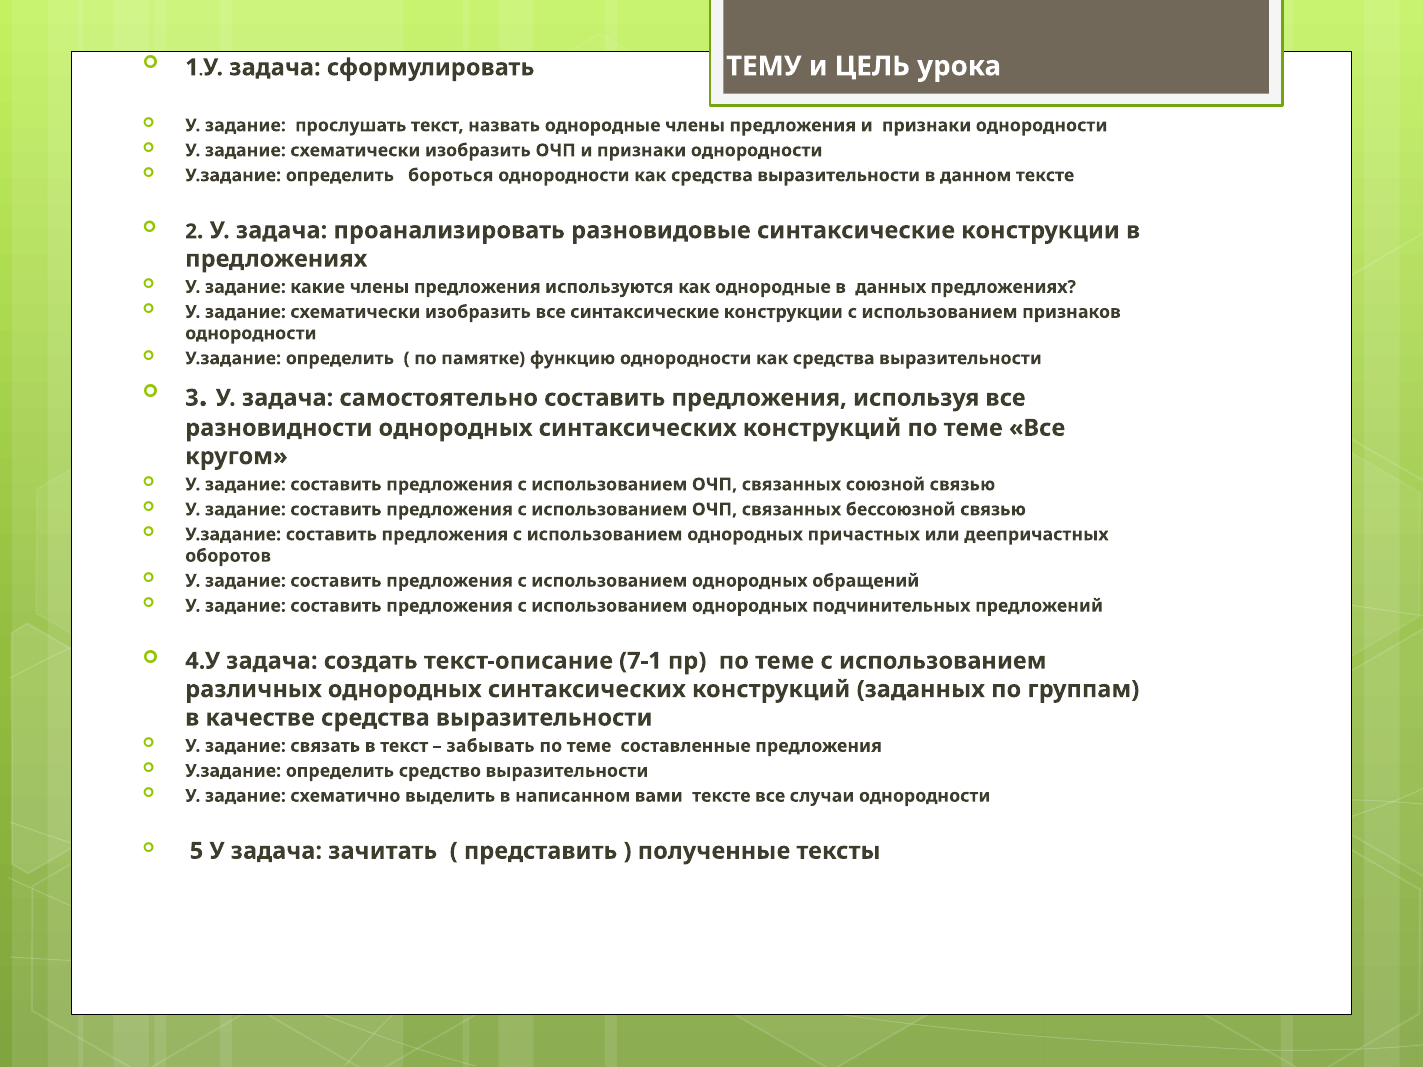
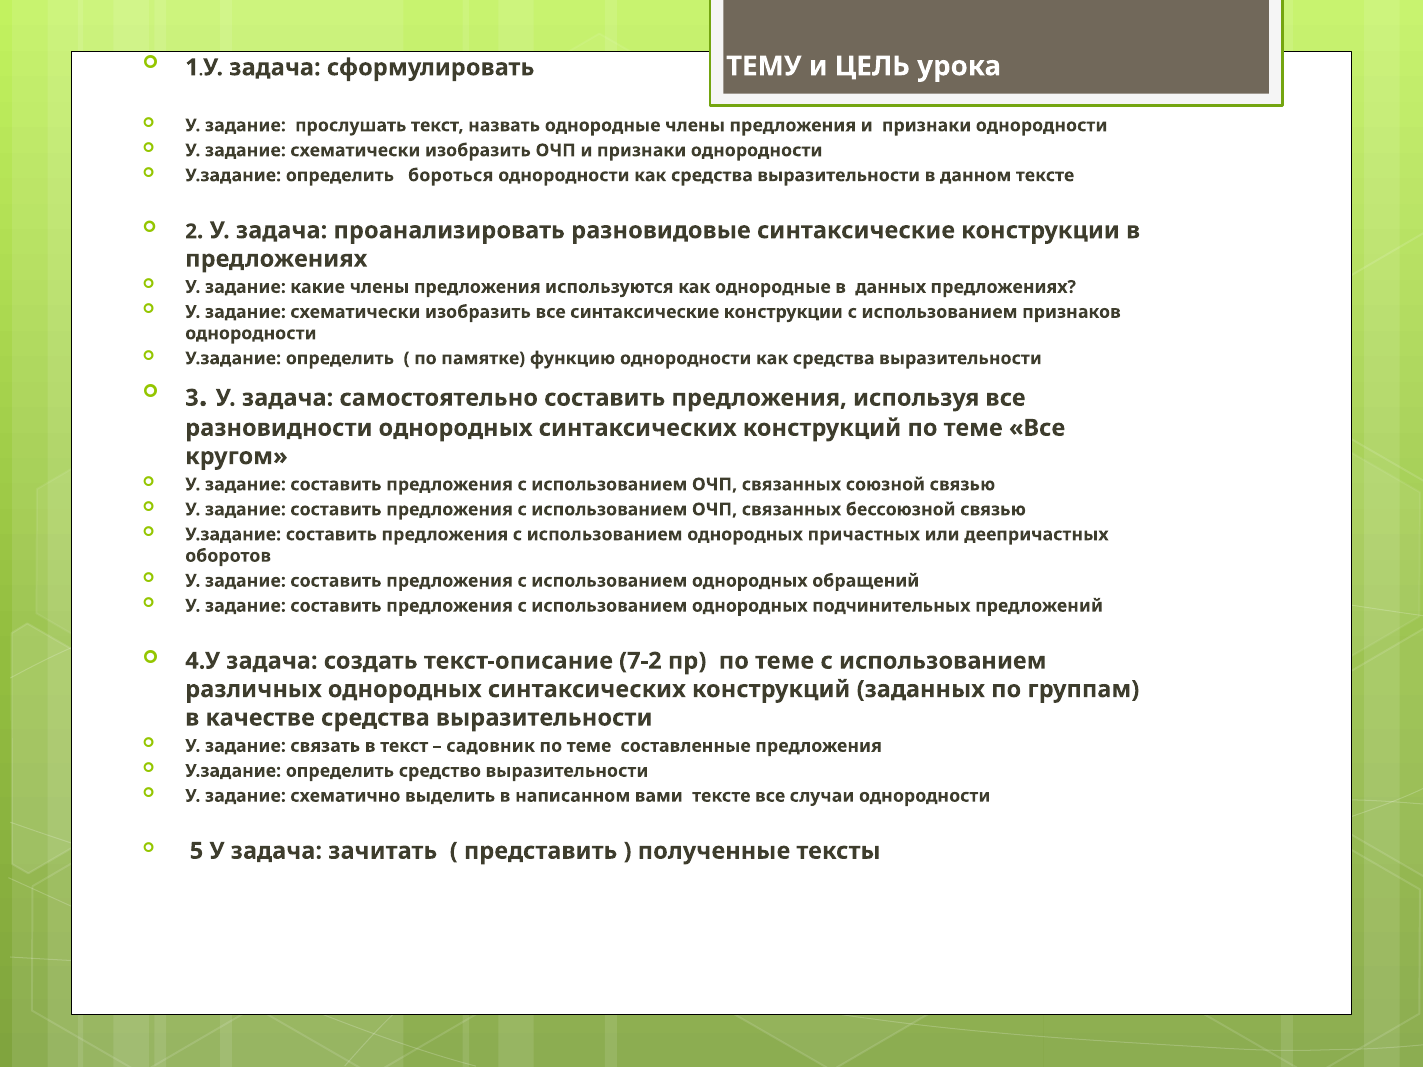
7-1: 7-1 -> 7-2
забывать: забывать -> садовник
